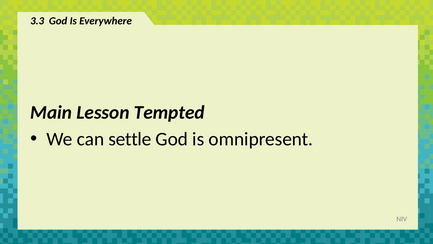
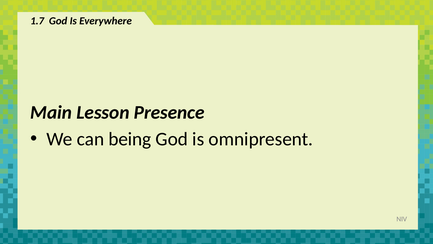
3.3: 3.3 -> 1.7
Tempted: Tempted -> Presence
settle: settle -> being
